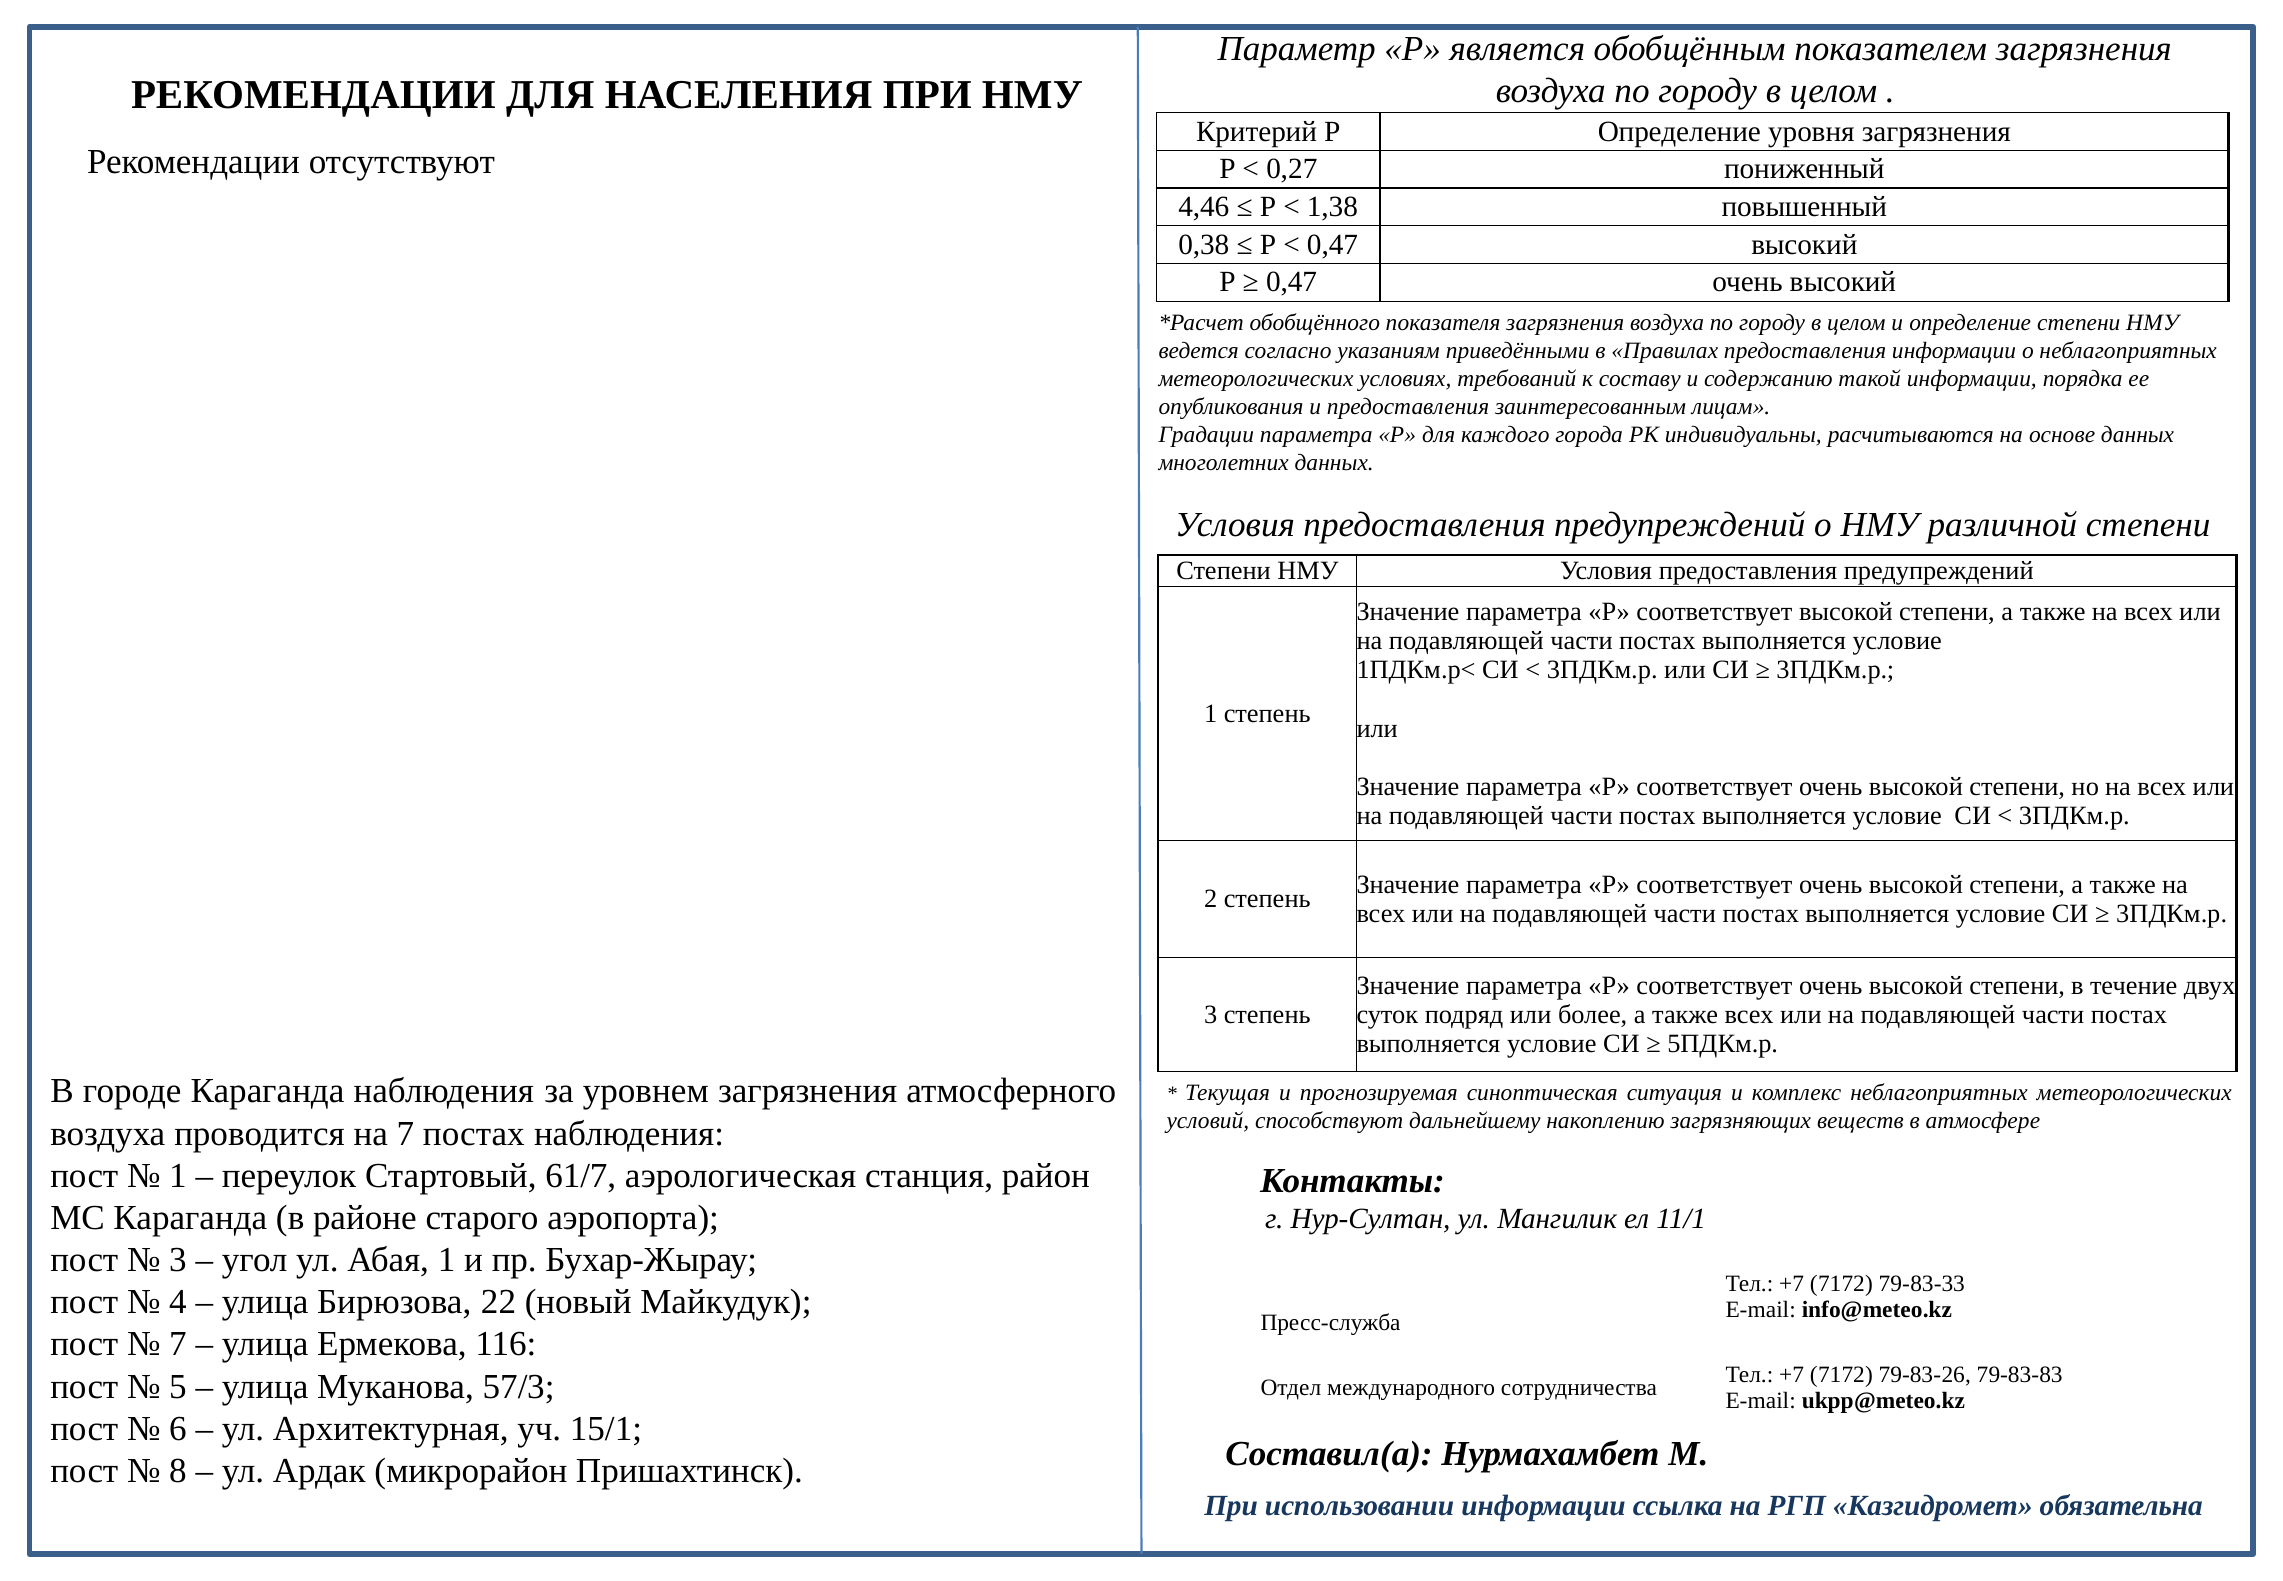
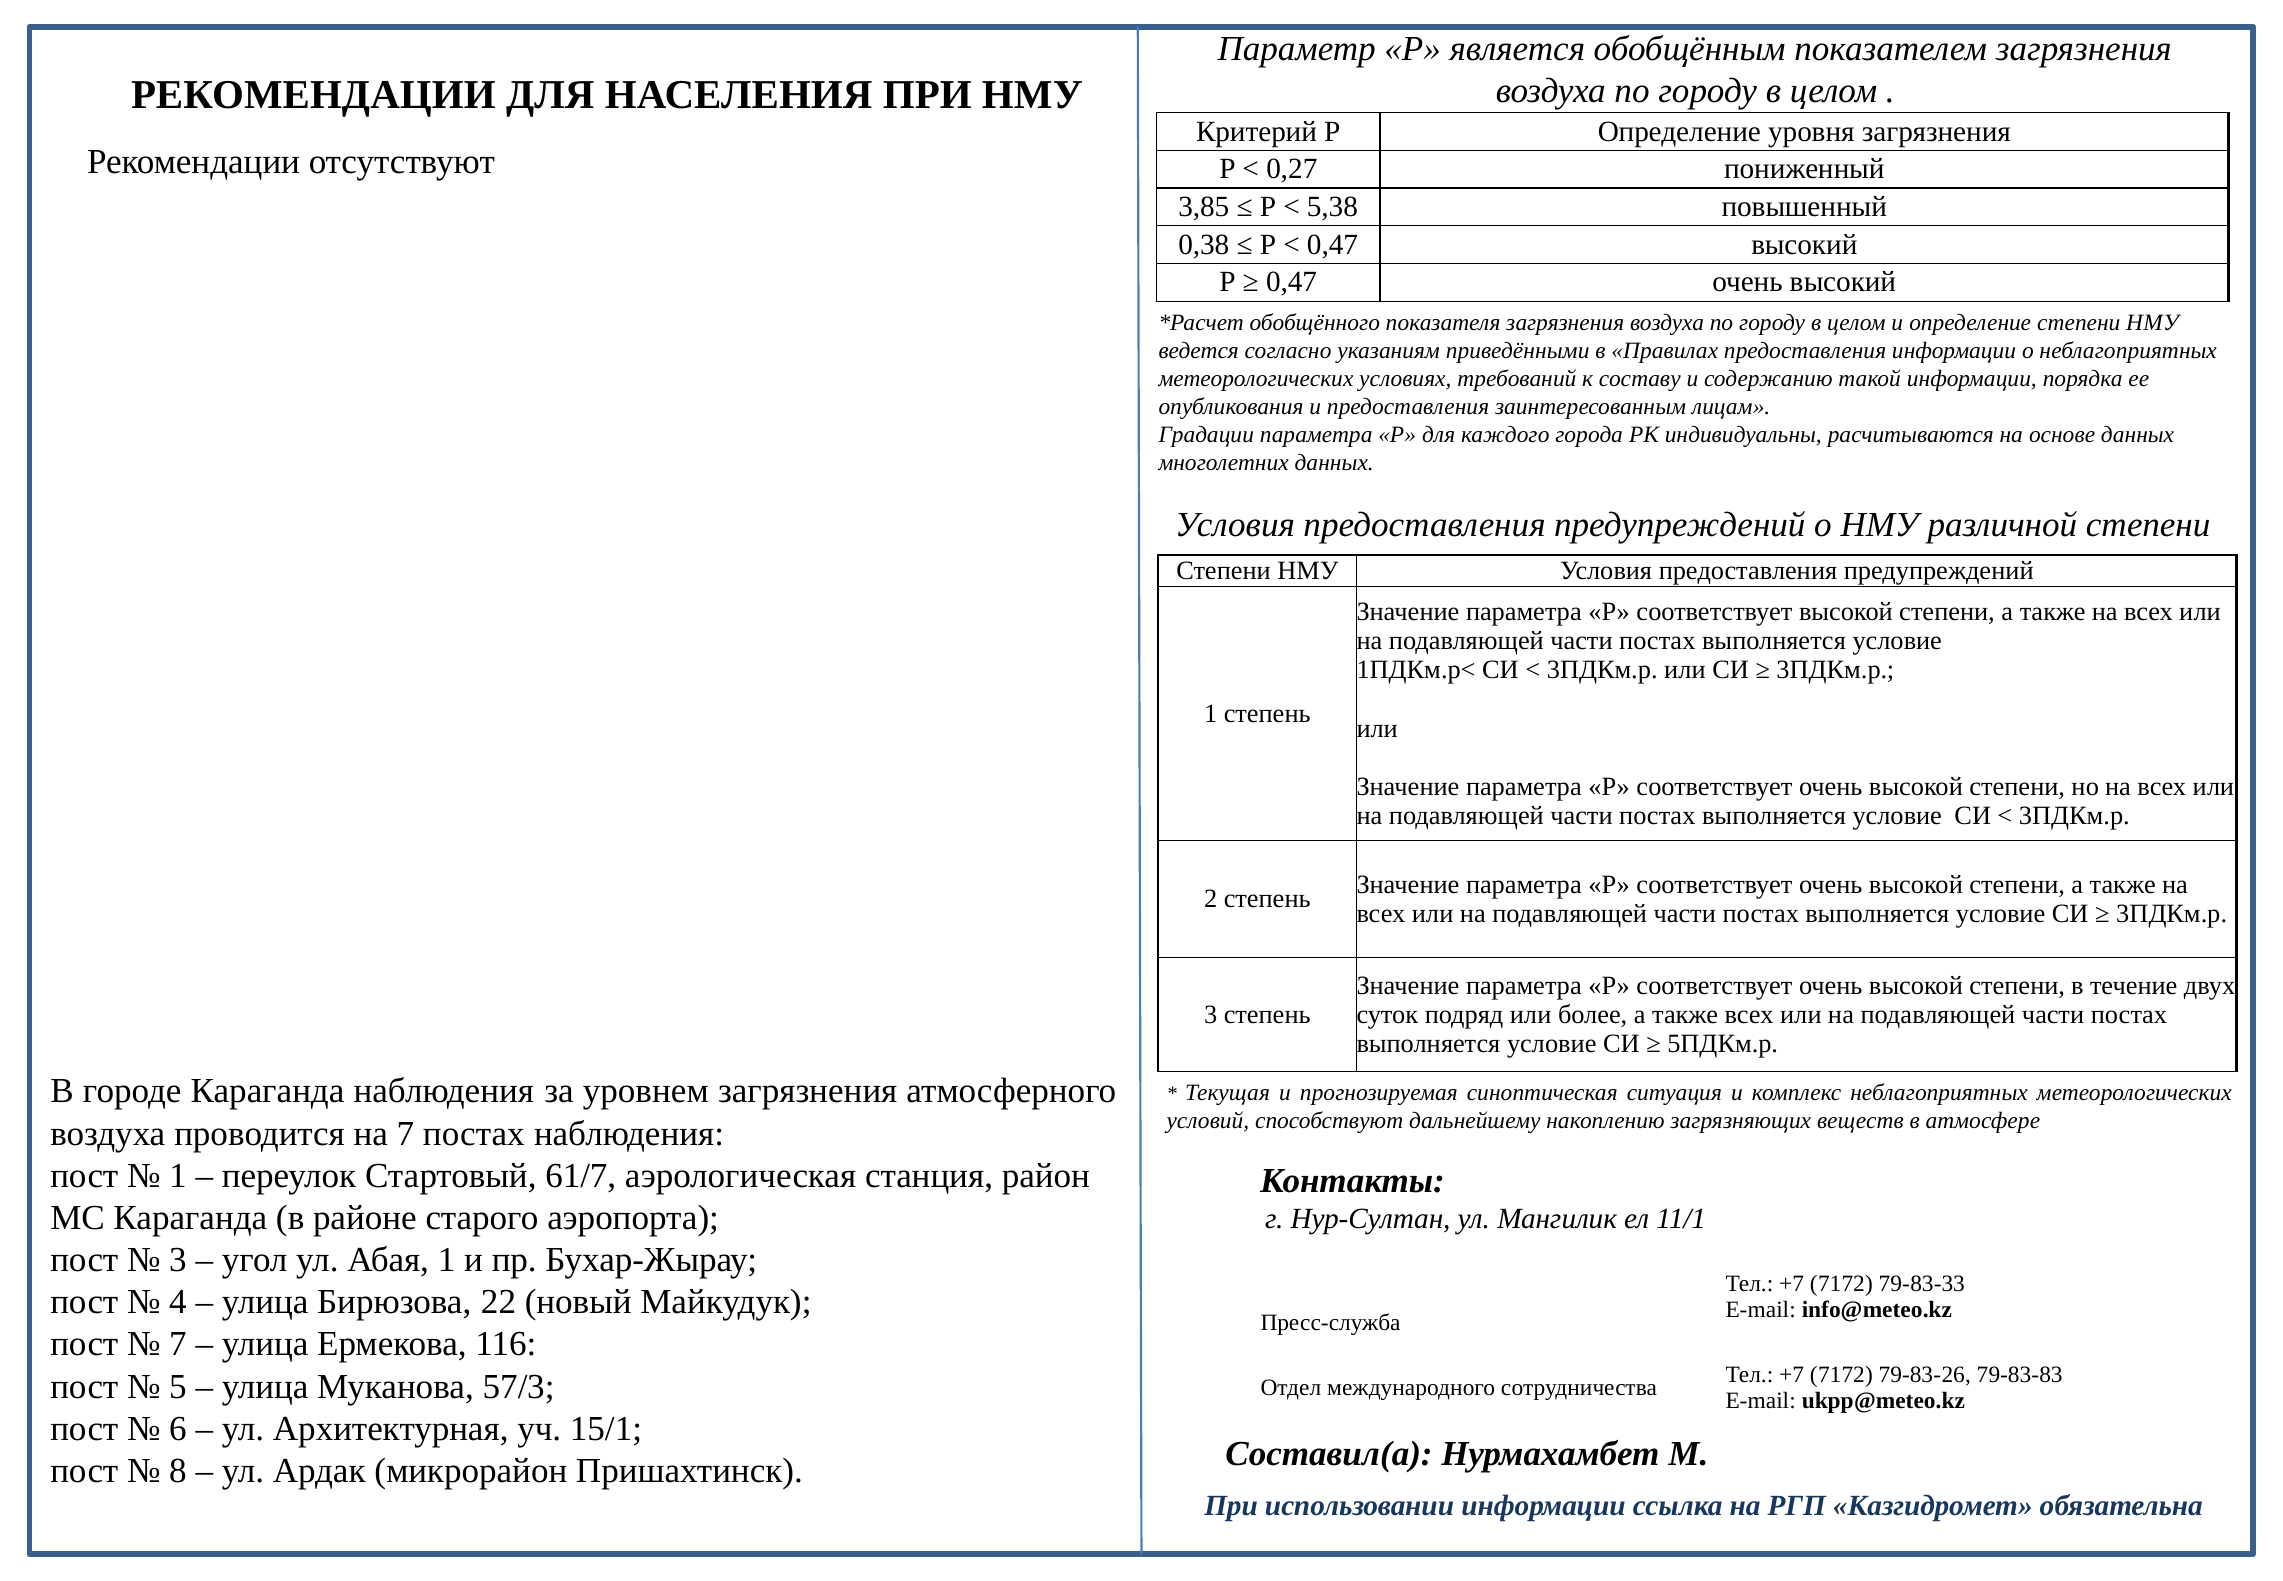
4,46: 4,46 -> 3,85
1,38: 1,38 -> 5,38
